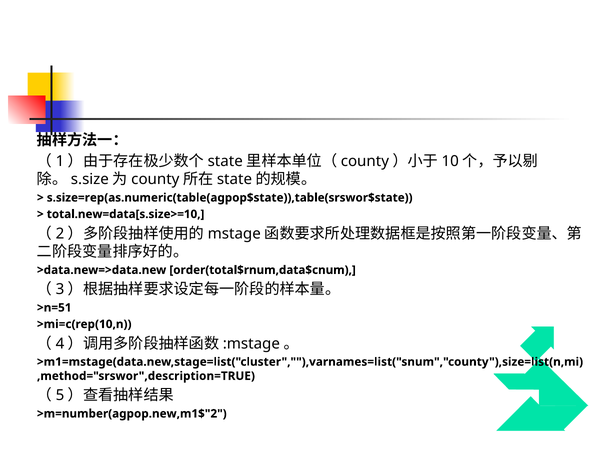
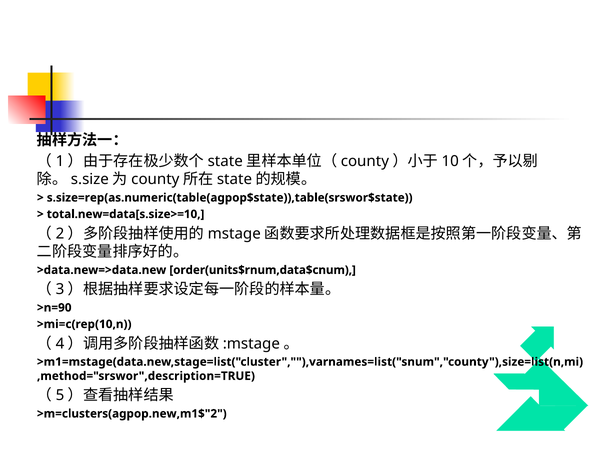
order(total$rnum,data$cnum: order(total$rnum,data$cnum -> order(units$rnum,data$cnum
>n=51: >n=51 -> >n=90
>m=number(agpop.new,m1$"2: >m=number(agpop.new,m1$"2 -> >m=clusters(agpop.new,m1$"2
